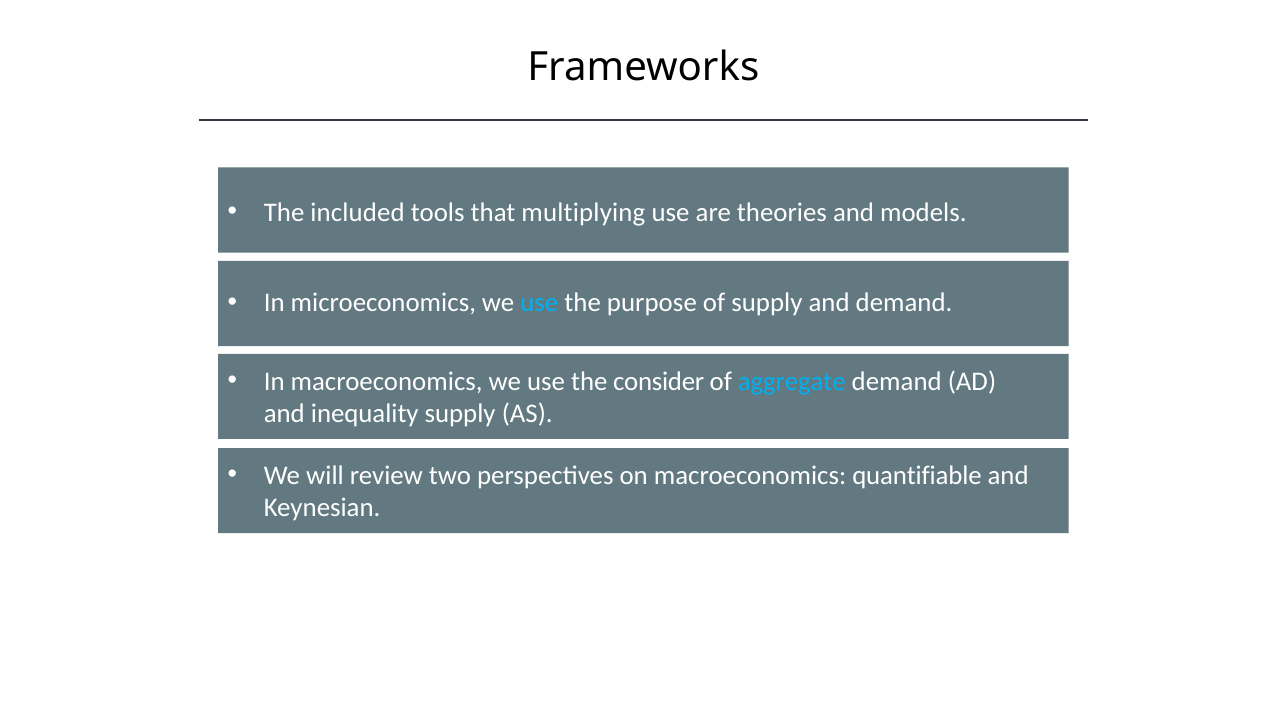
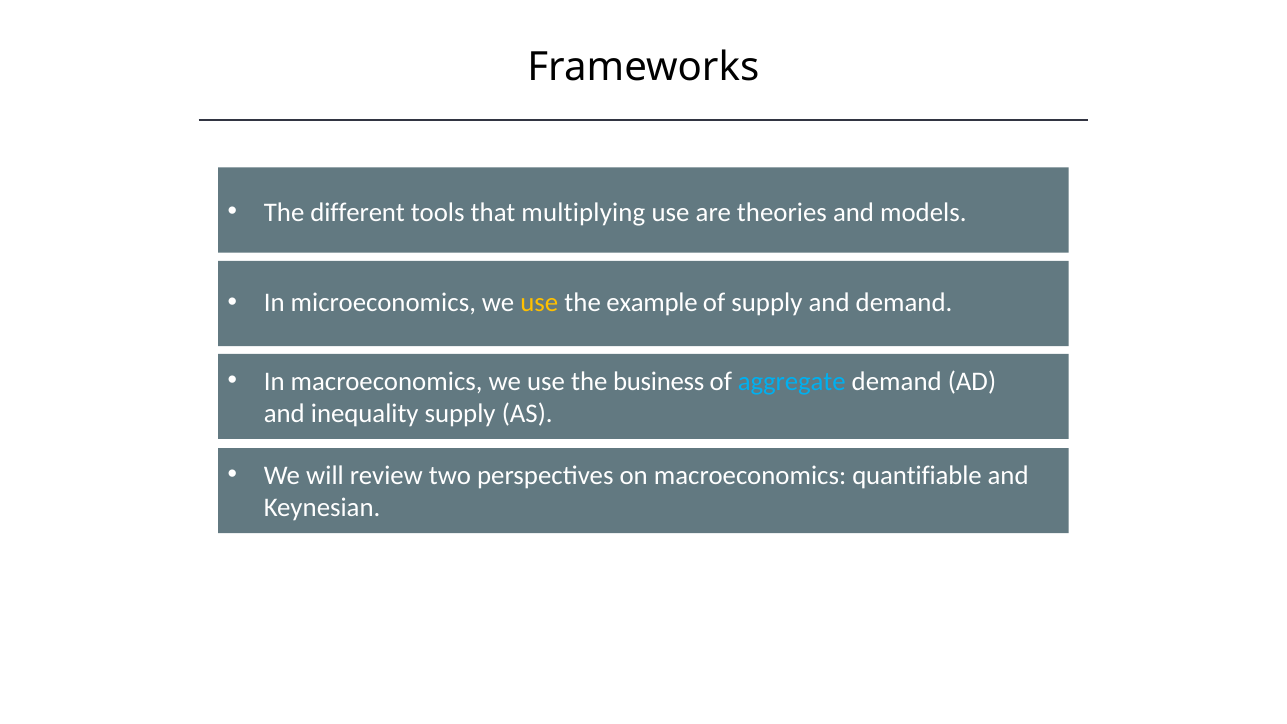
included: included -> different
use at (539, 303) colour: light blue -> yellow
purpose: purpose -> example
consider: consider -> business
